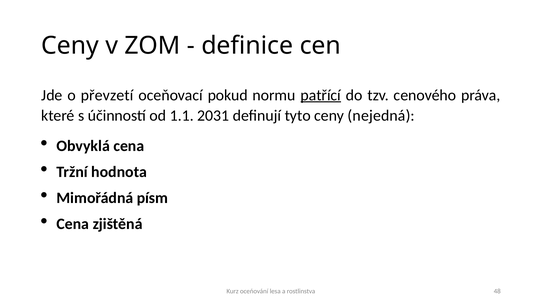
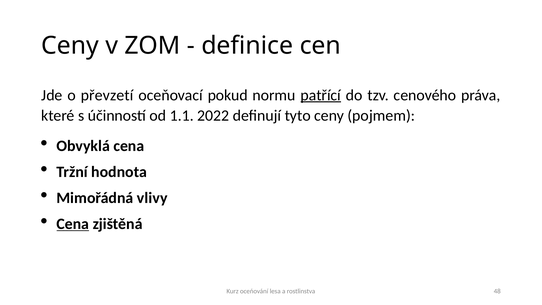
2031: 2031 -> 2022
nejedná: nejedná -> pojmem
písm: písm -> vlivy
Cena at (73, 224) underline: none -> present
